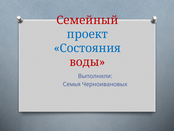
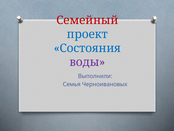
воды colour: red -> purple
